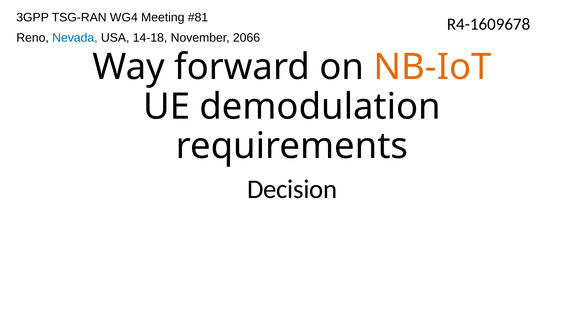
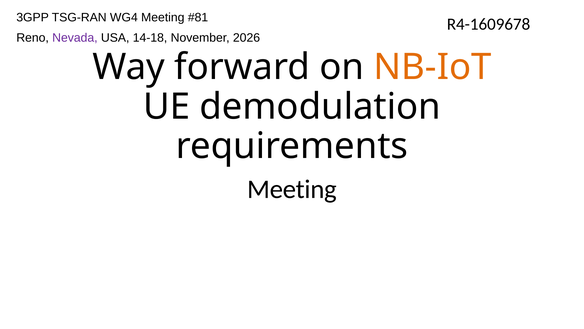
Nevada colour: blue -> purple
2066: 2066 -> 2026
Decision at (292, 189): Decision -> Meeting
